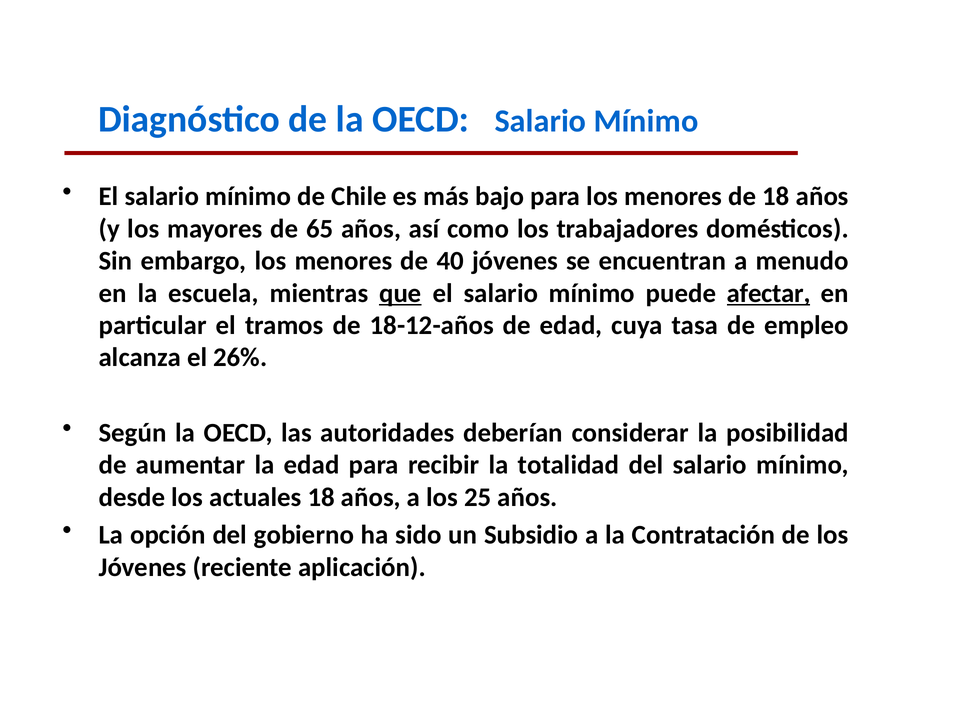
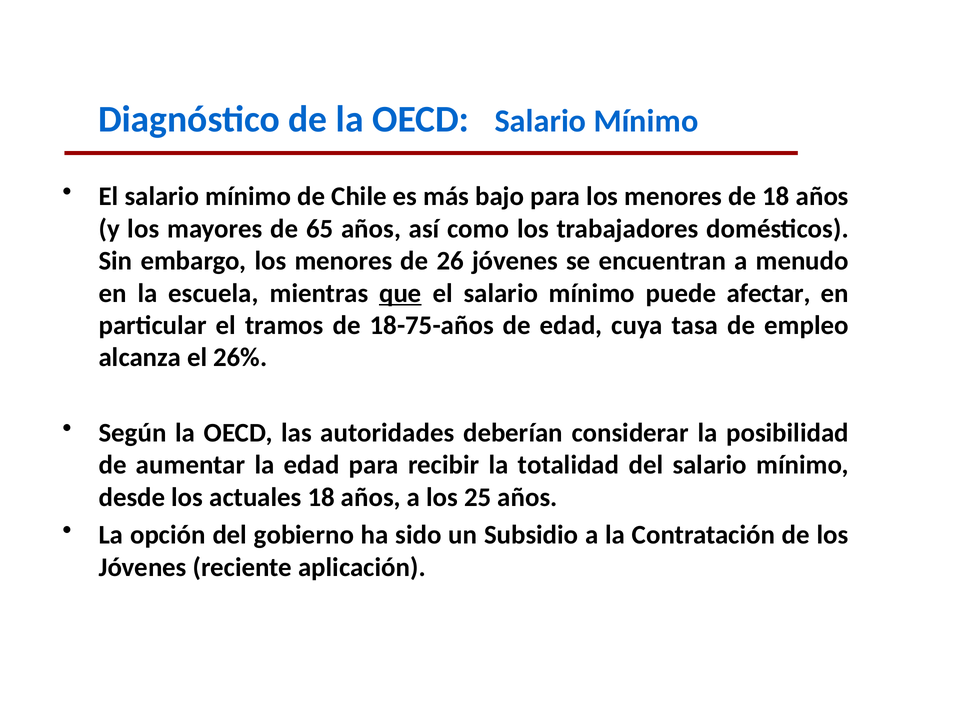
40: 40 -> 26
afectar underline: present -> none
18-12-años: 18-12-años -> 18-75-años
